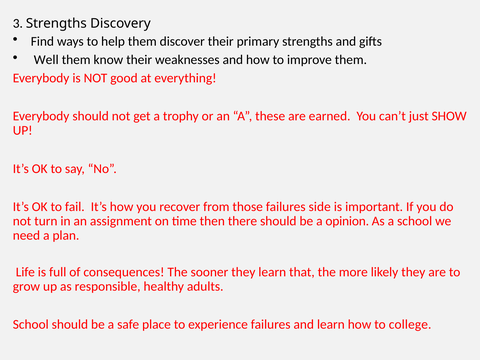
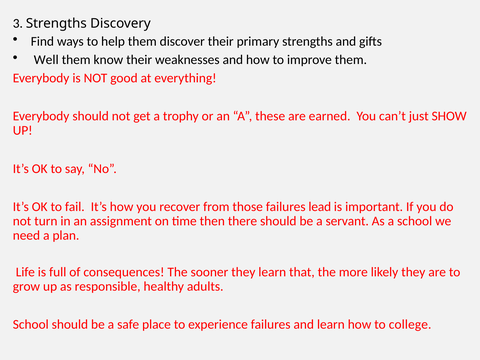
side: side -> lead
opinion: opinion -> servant
